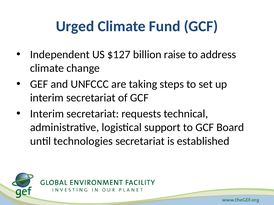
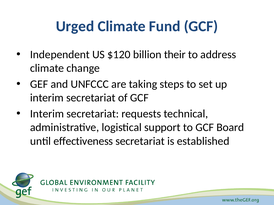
$127: $127 -> $120
raise: raise -> their
technologies: technologies -> effectiveness
